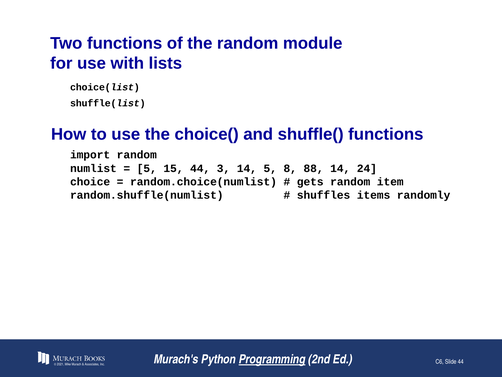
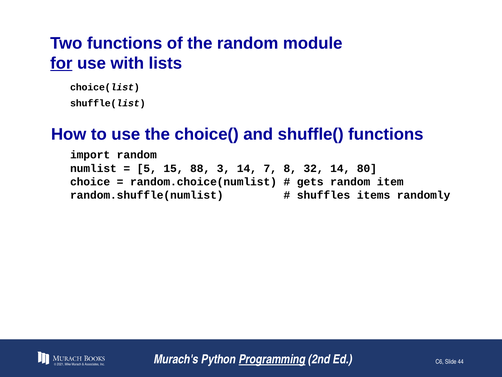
for underline: none -> present
15 44: 44 -> 88
14 5: 5 -> 7
88: 88 -> 32
24: 24 -> 80
